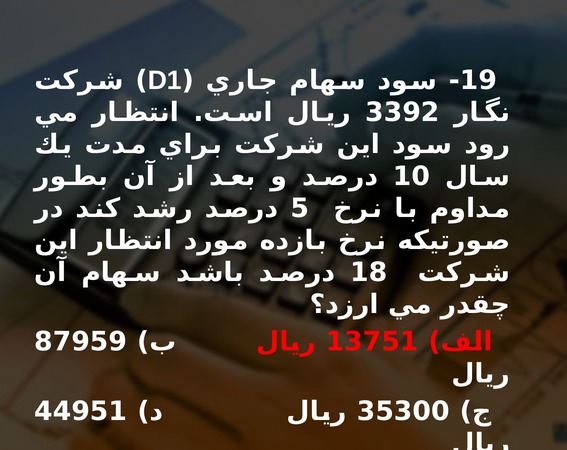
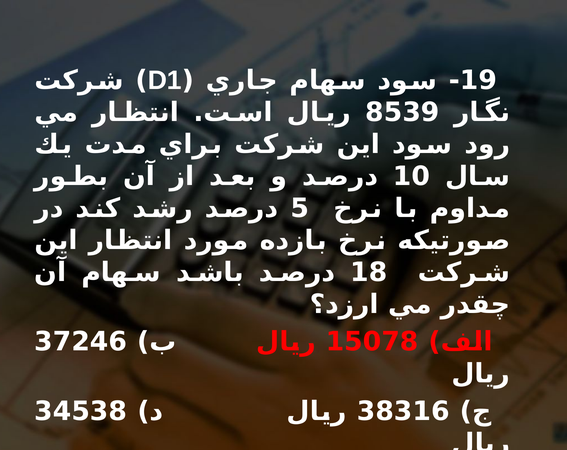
3392: 3392 -> 8539
87959: 87959 -> 37246
13751: 13751 -> 15078
44951: 44951 -> 34538
35300: 35300 -> 38316
